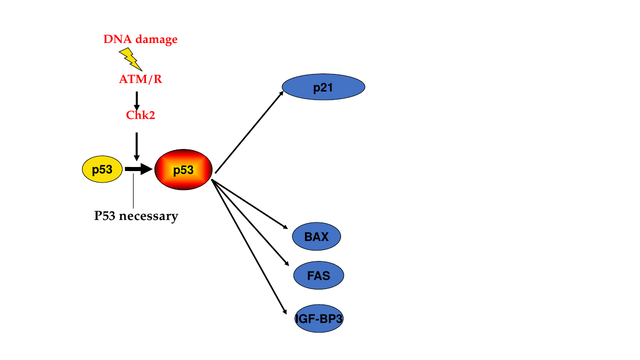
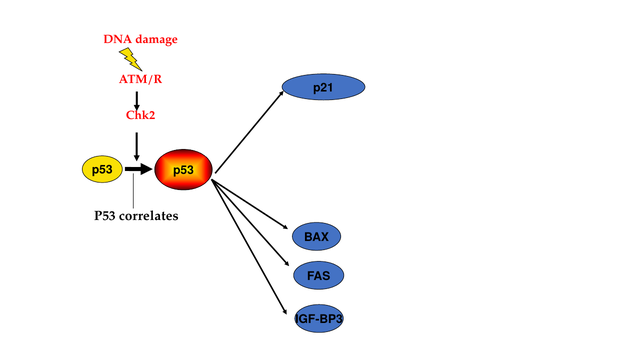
necessary: necessary -> correlates
